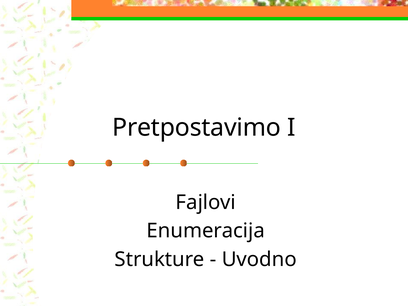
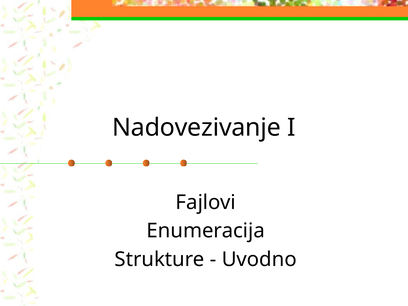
Pretpostavimo: Pretpostavimo -> Nadovezivanje
